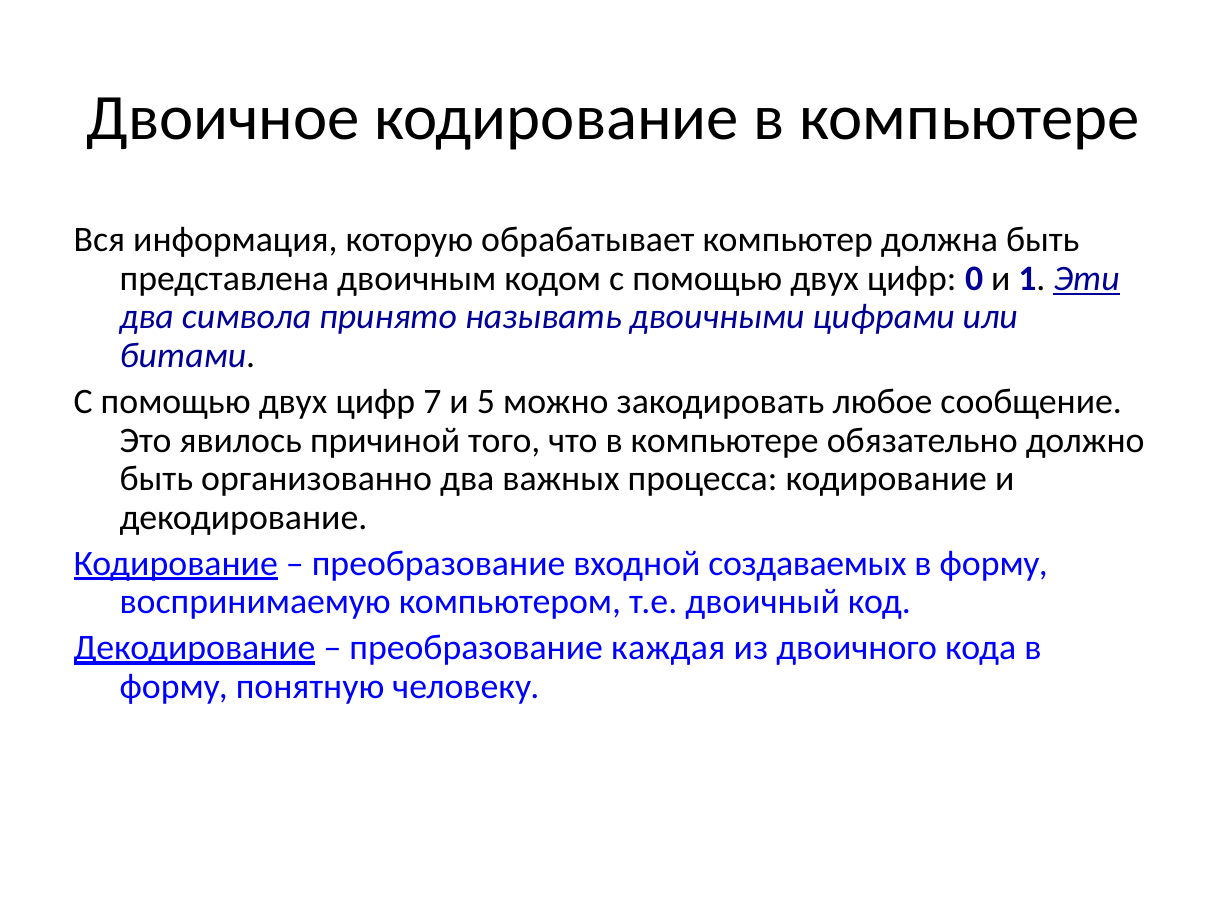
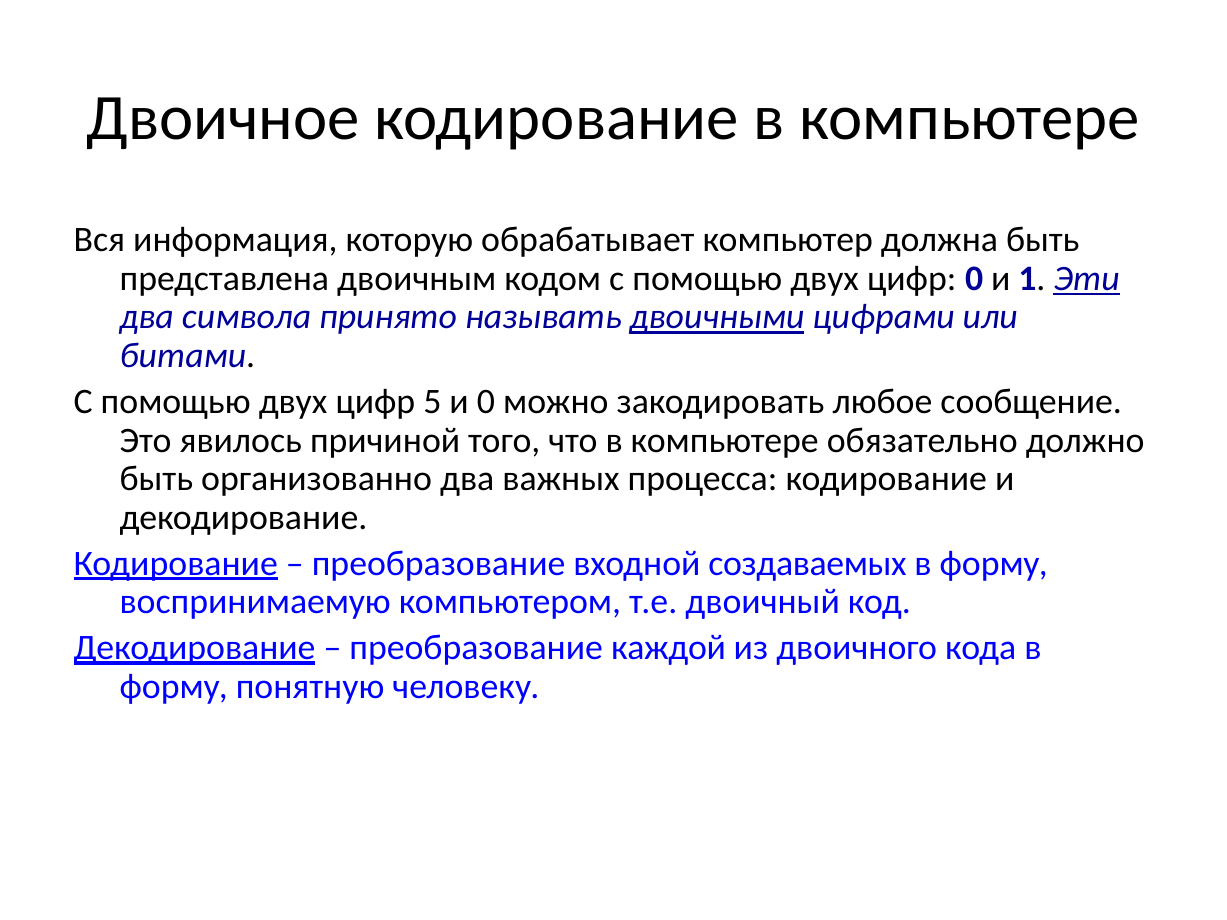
двоичными underline: none -> present
7: 7 -> 5
и 5: 5 -> 0
каждая: каждая -> каждой
